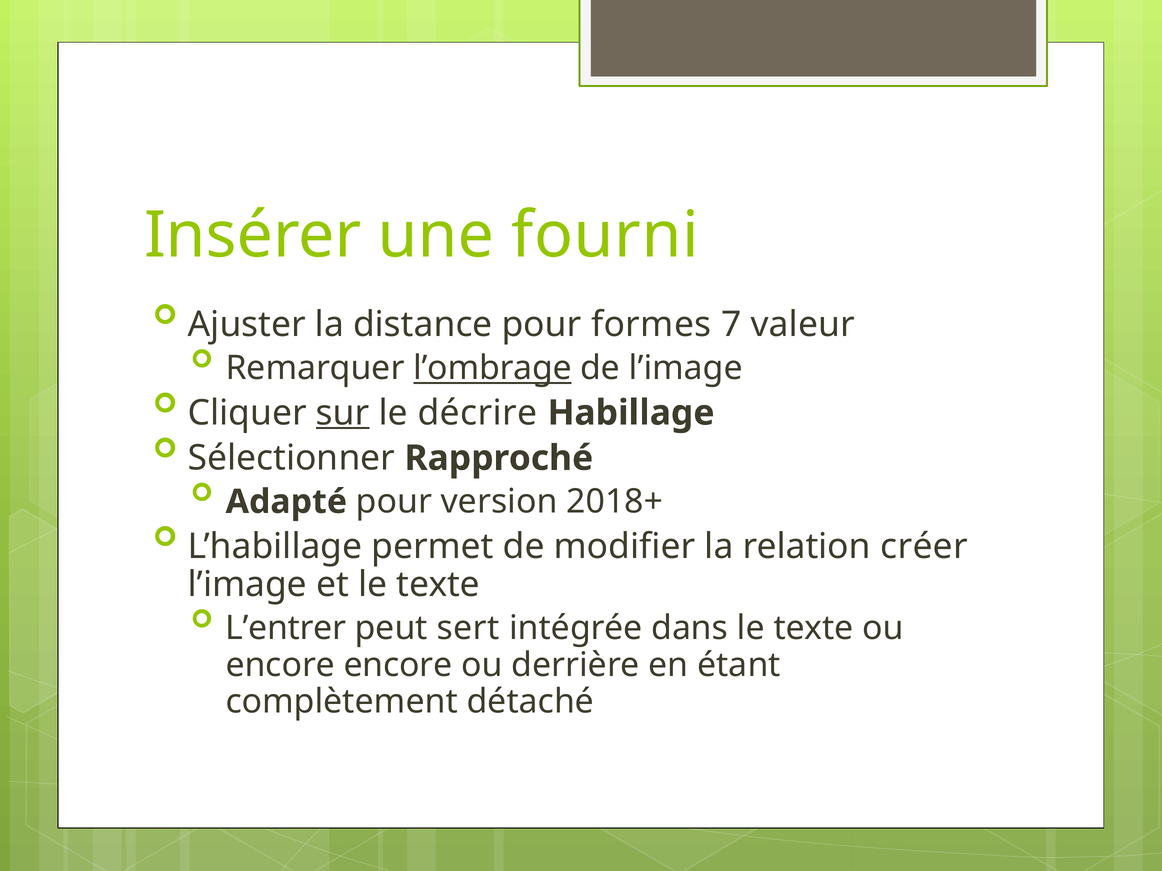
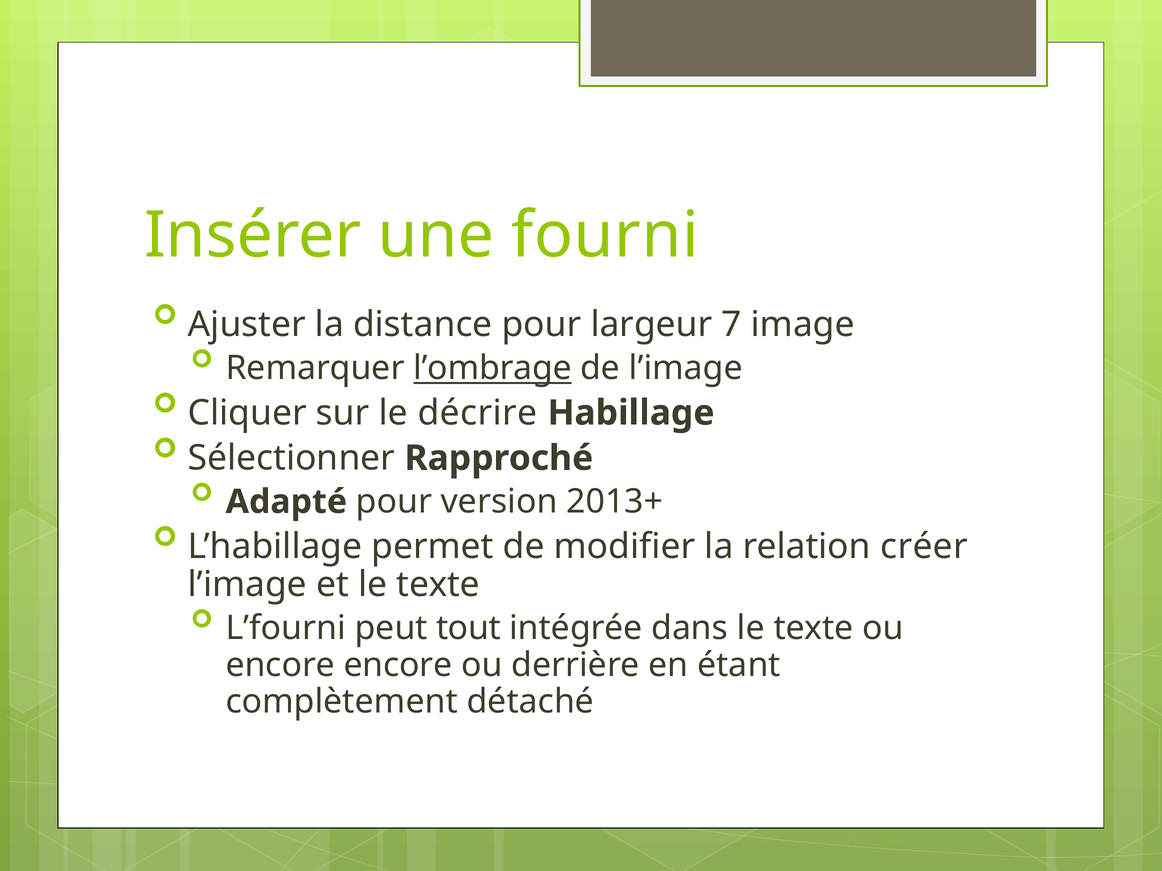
formes: formes -> largeur
valeur: valeur -> image
sur underline: present -> none
2018+: 2018+ -> 2013+
L’entrer: L’entrer -> L’fourni
sert: sert -> tout
